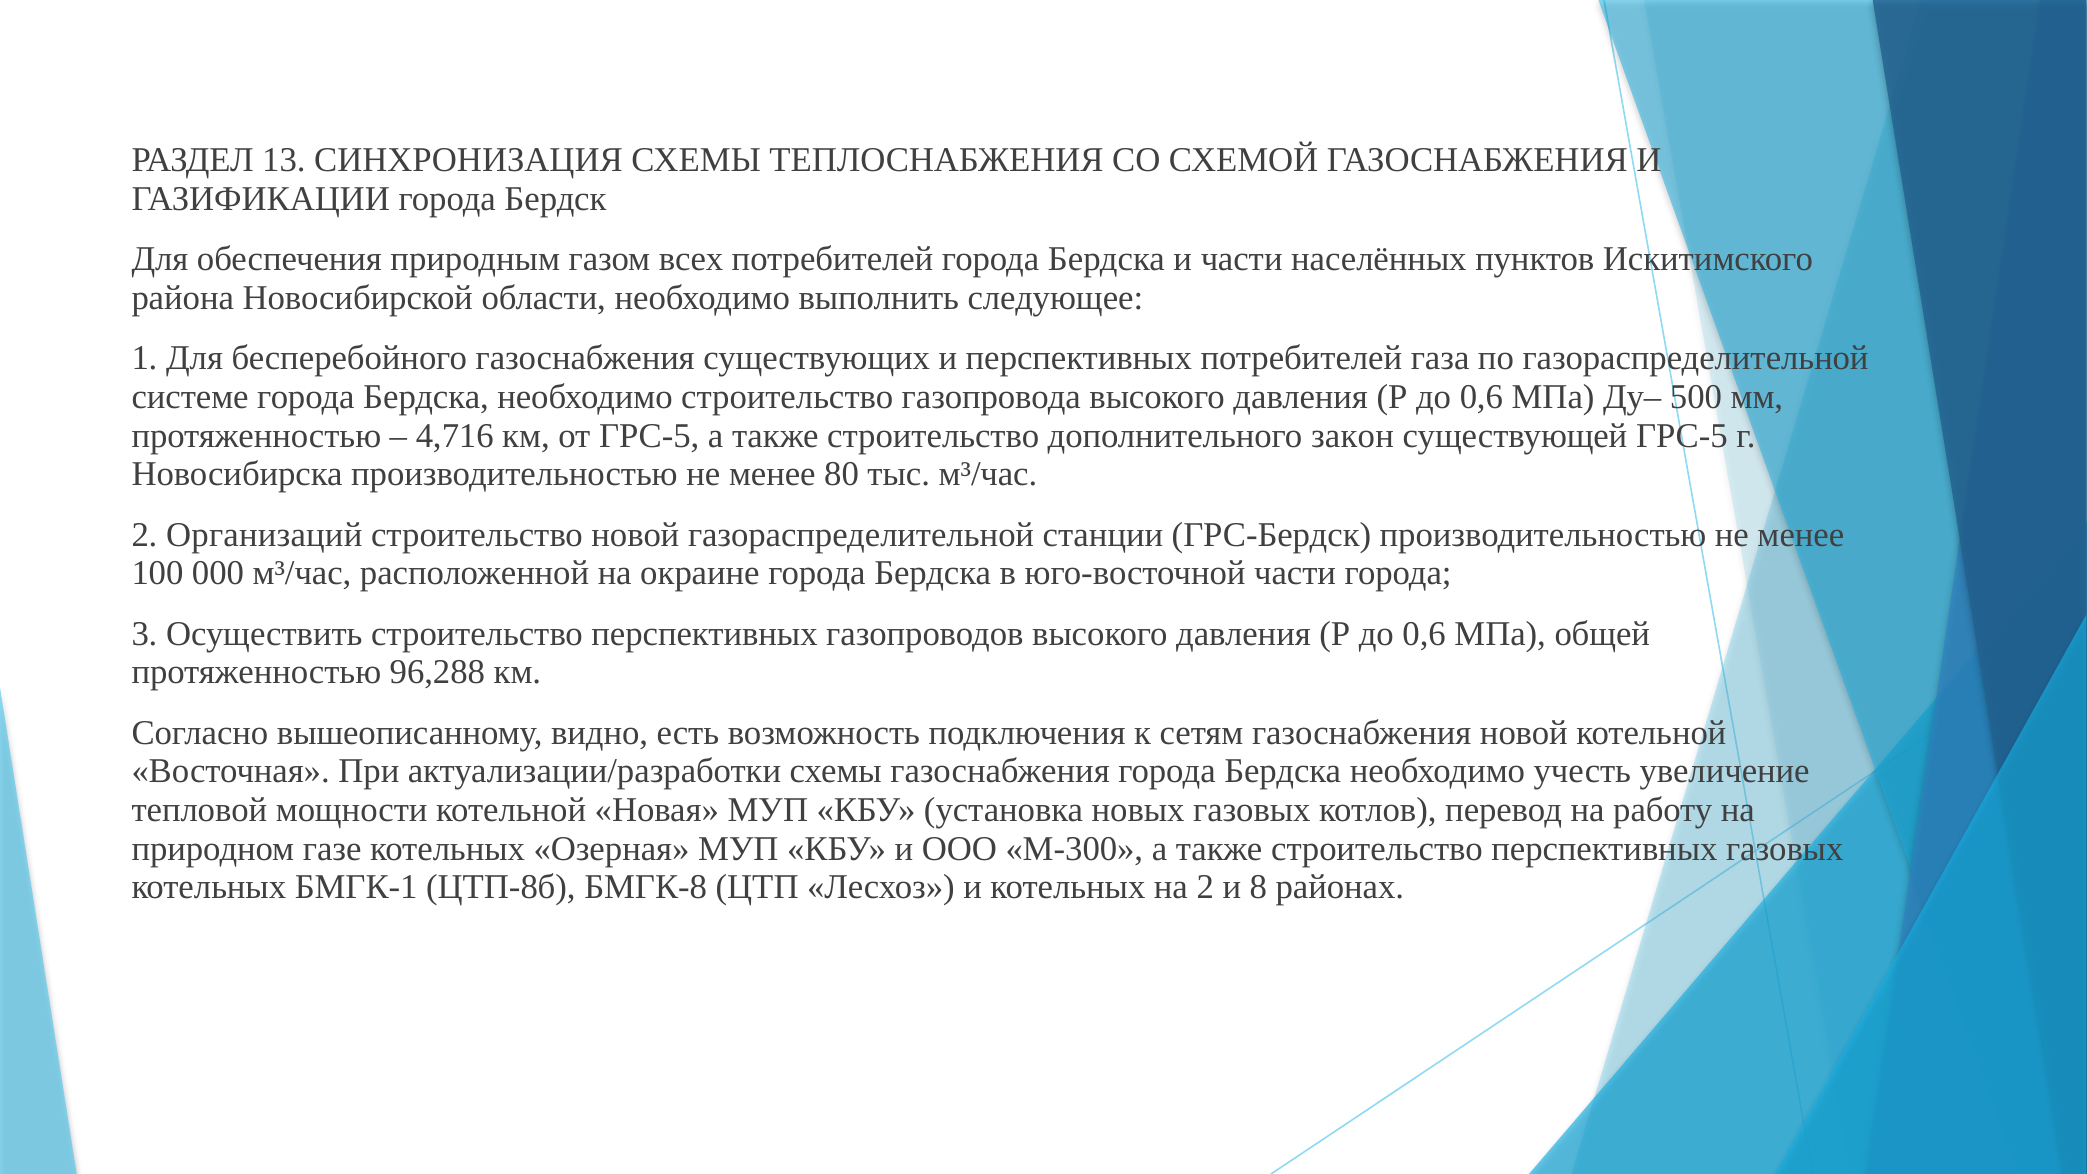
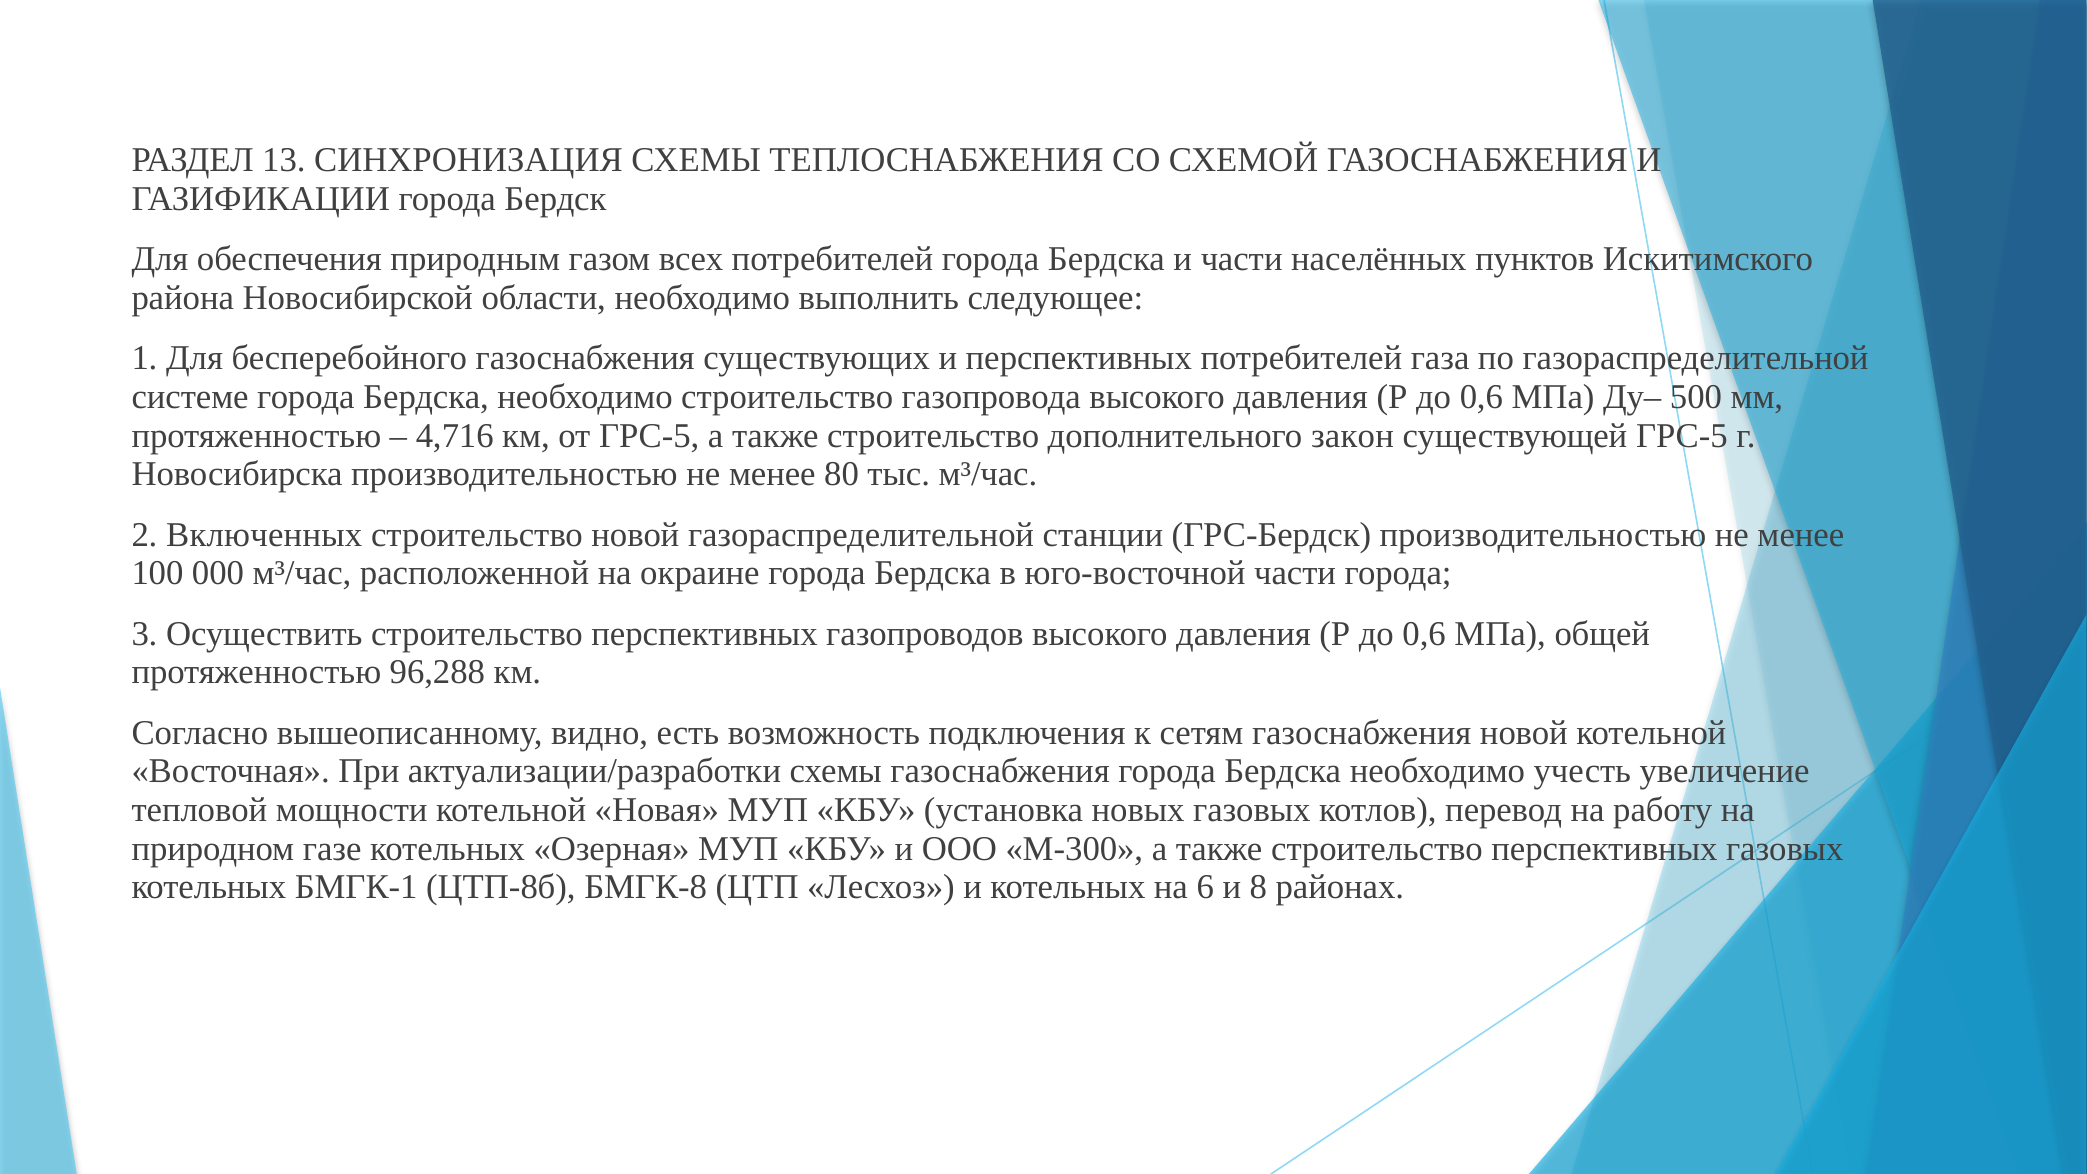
Организаций: Организаций -> Включенных
на 2: 2 -> 6
